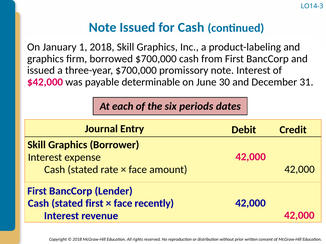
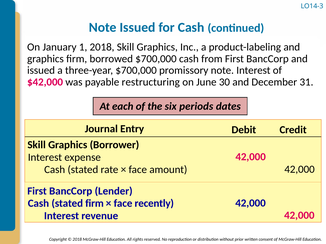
determinable: determinable -> restructuring
stated first: first -> firm
